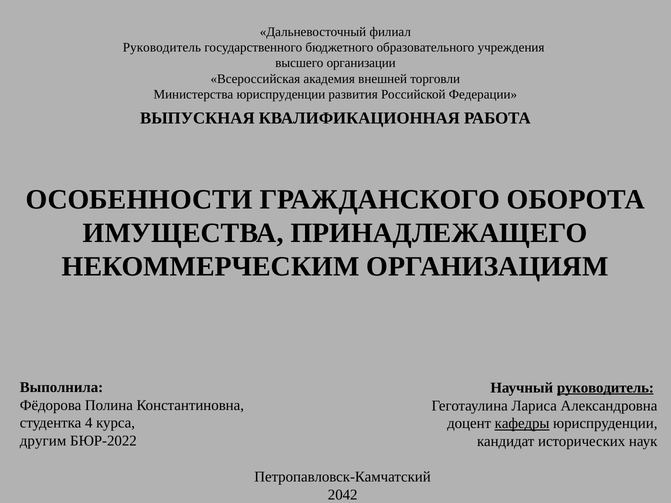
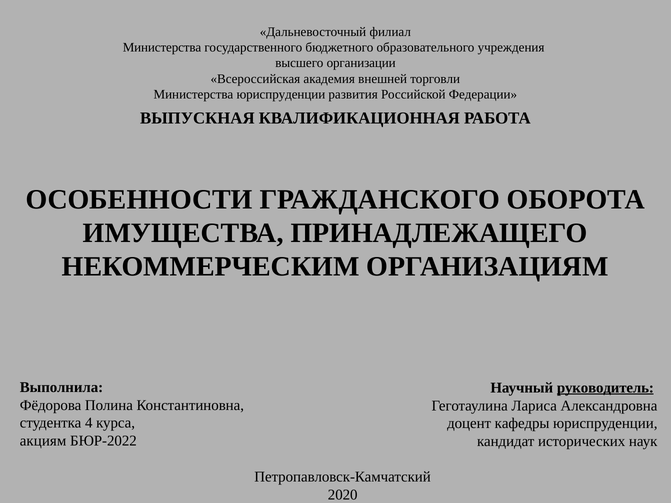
Руководитель at (162, 47): Руководитель -> Министерства
кафедры underline: present -> none
другим: другим -> акциям
2042: 2042 -> 2020
